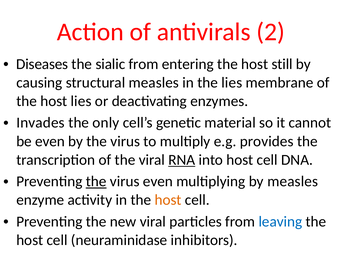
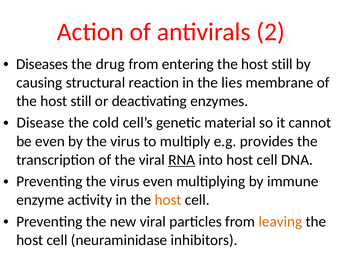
sialic: sialic -> drug
structural measles: measles -> reaction
lies at (81, 101): lies -> still
Invades: Invades -> Disease
only: only -> cold
the at (96, 182) underline: present -> none
by measles: measles -> immune
leaving colour: blue -> orange
